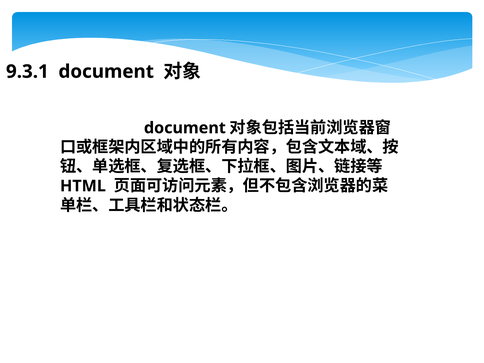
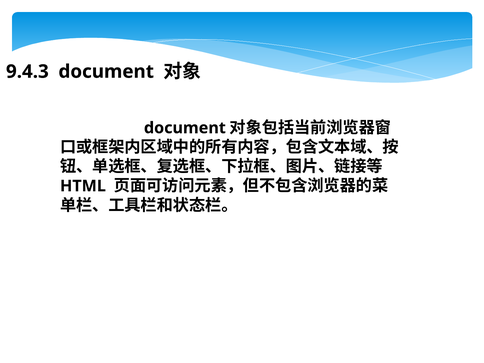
9.3.1: 9.3.1 -> 9.4.3
